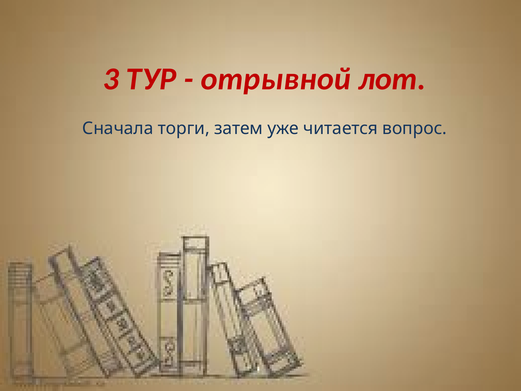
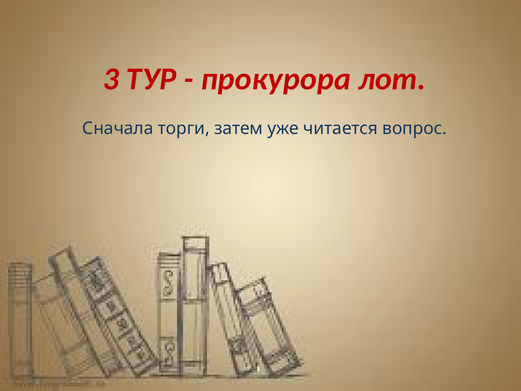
отрывной: отрывной -> прокурора
